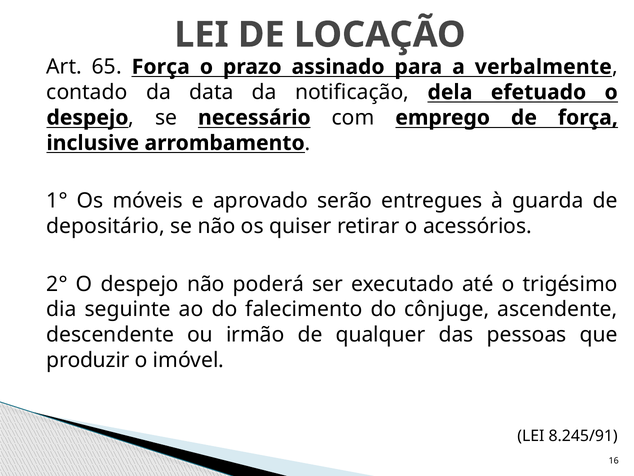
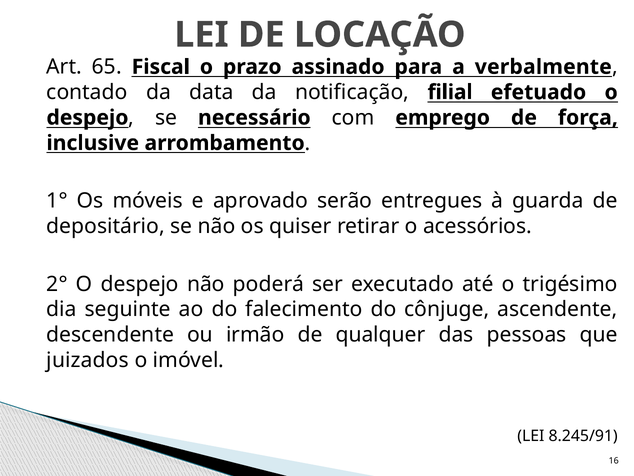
65 Força: Força -> Fiscal
dela: dela -> filial
produzir: produzir -> juizados
